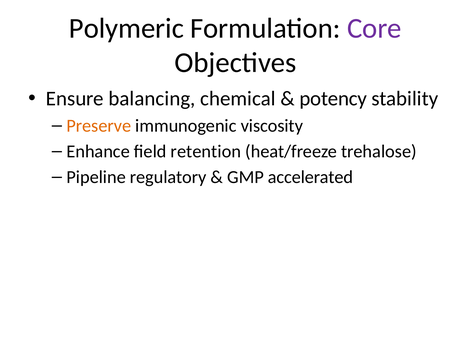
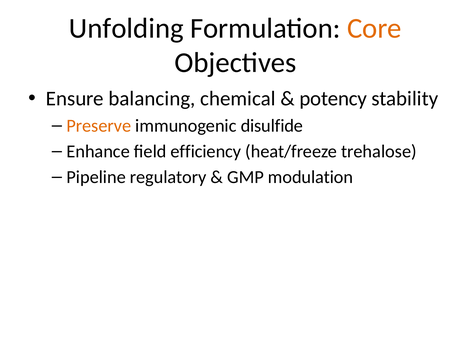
Polymeric: Polymeric -> Unfolding
Core colour: purple -> orange
viscosity: viscosity -> disulfide
retention: retention -> efficiency
accelerated: accelerated -> modulation
